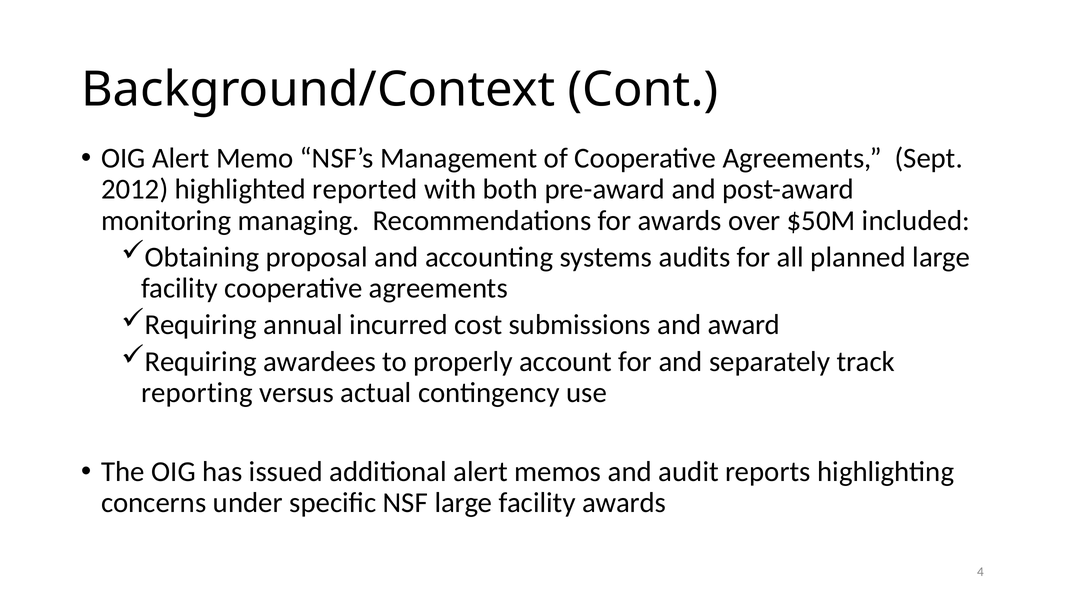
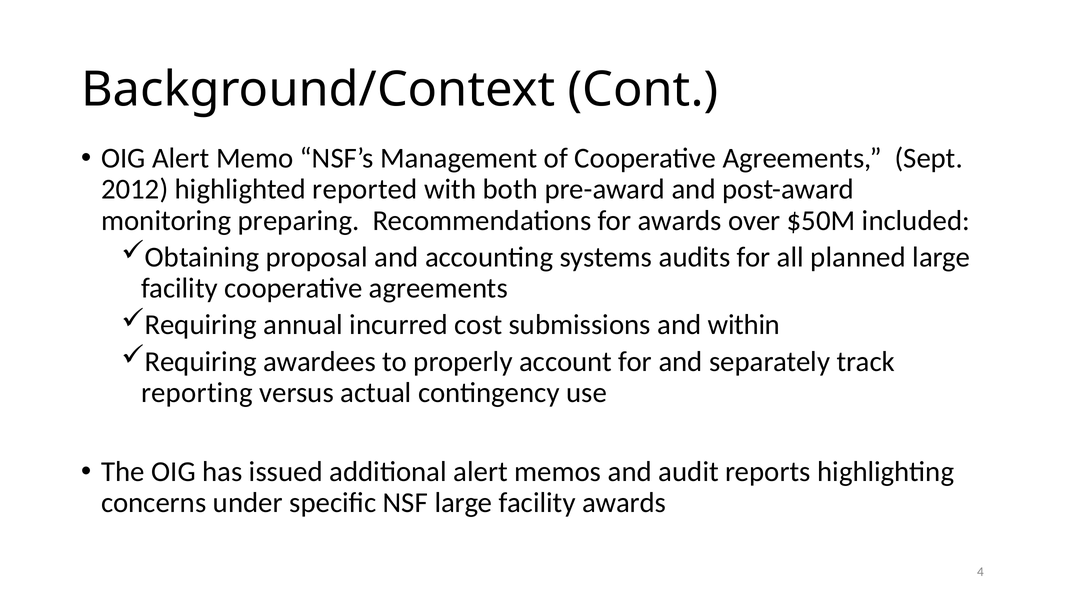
managing: managing -> preparing
award: award -> within
